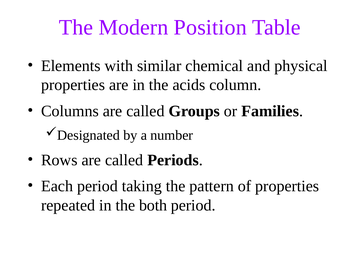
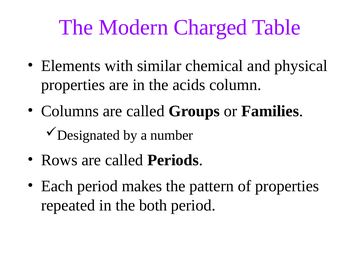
Position: Position -> Charged
taking: taking -> makes
